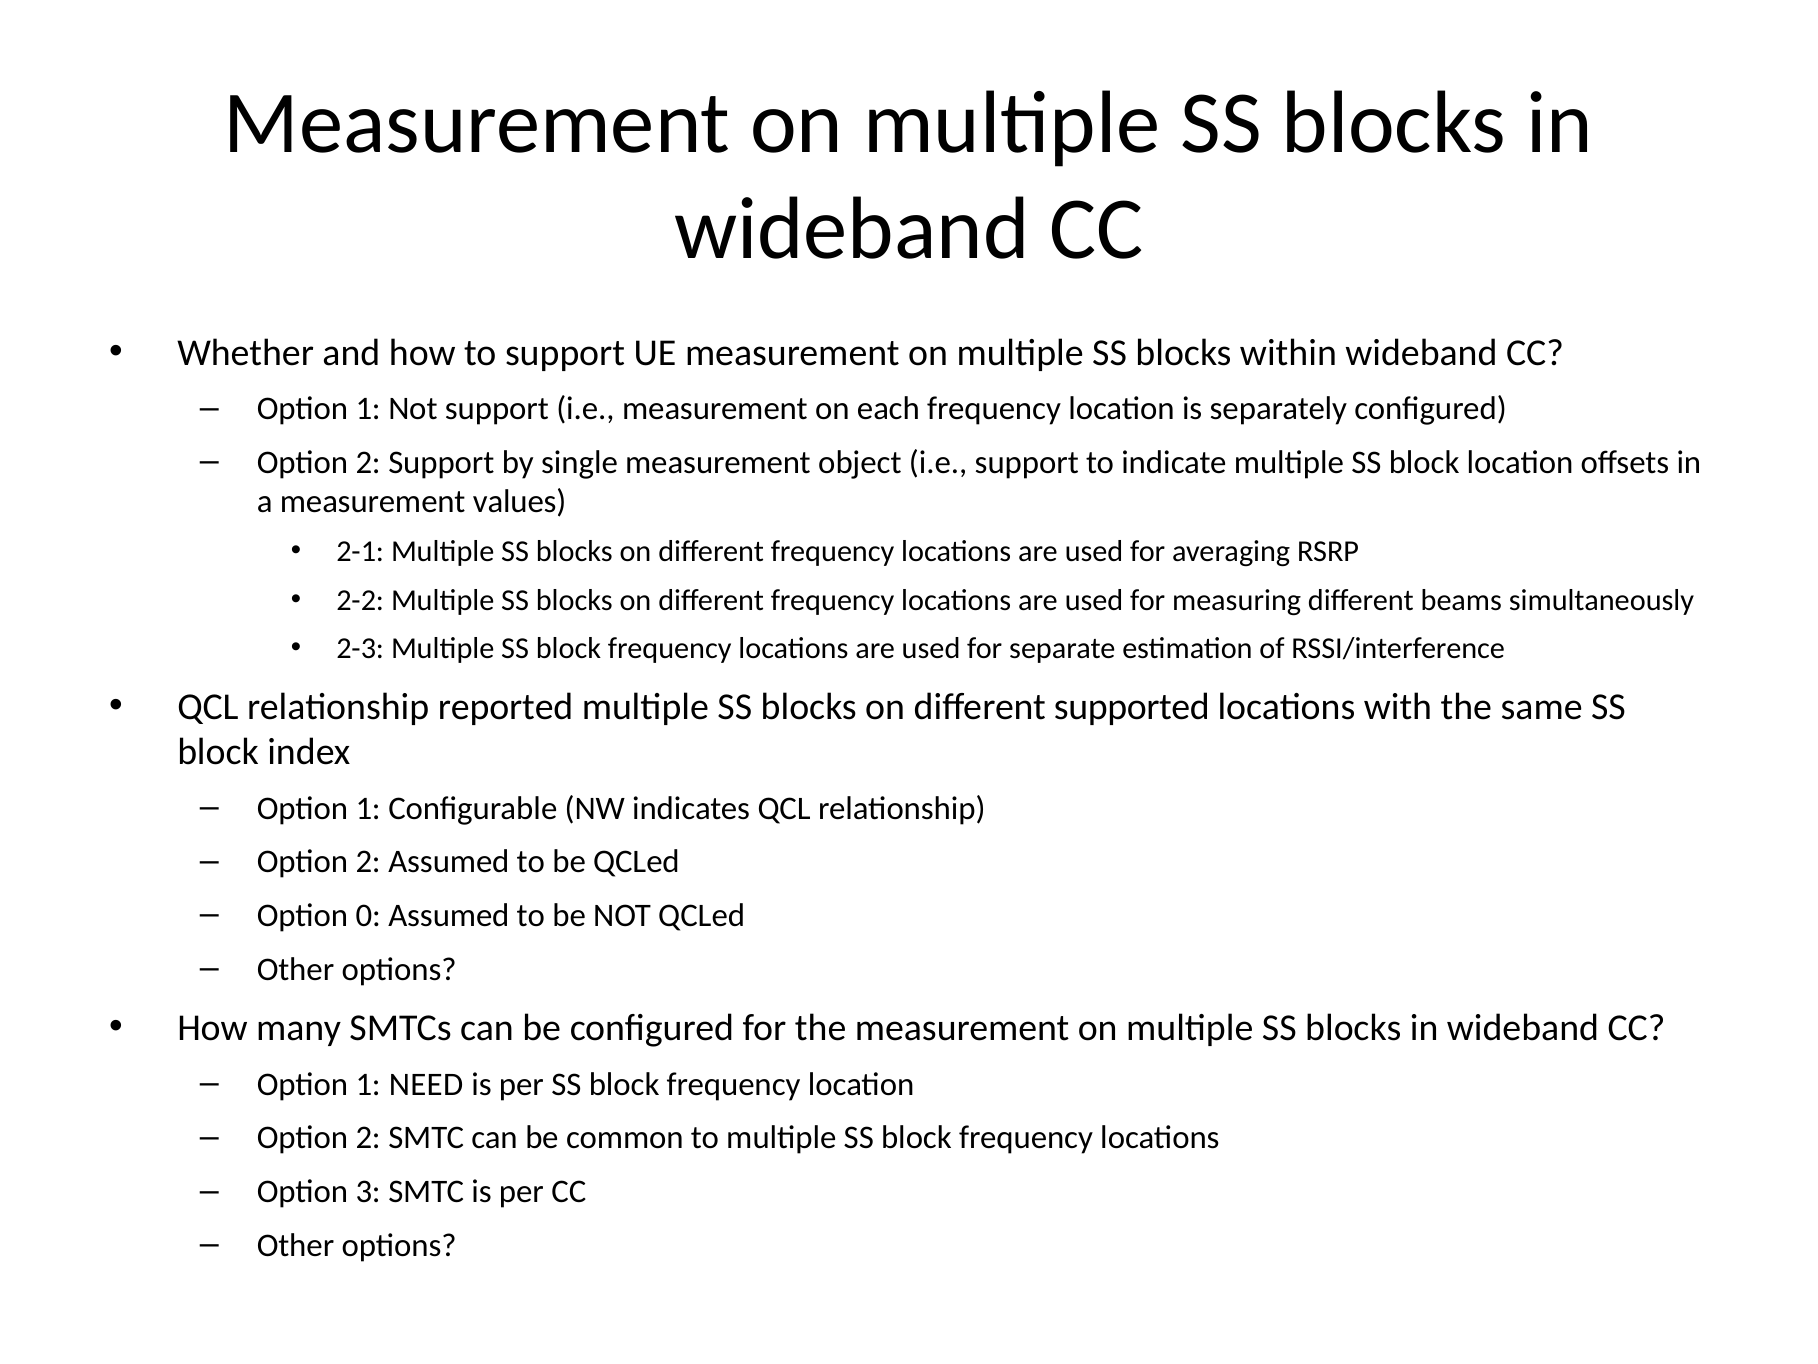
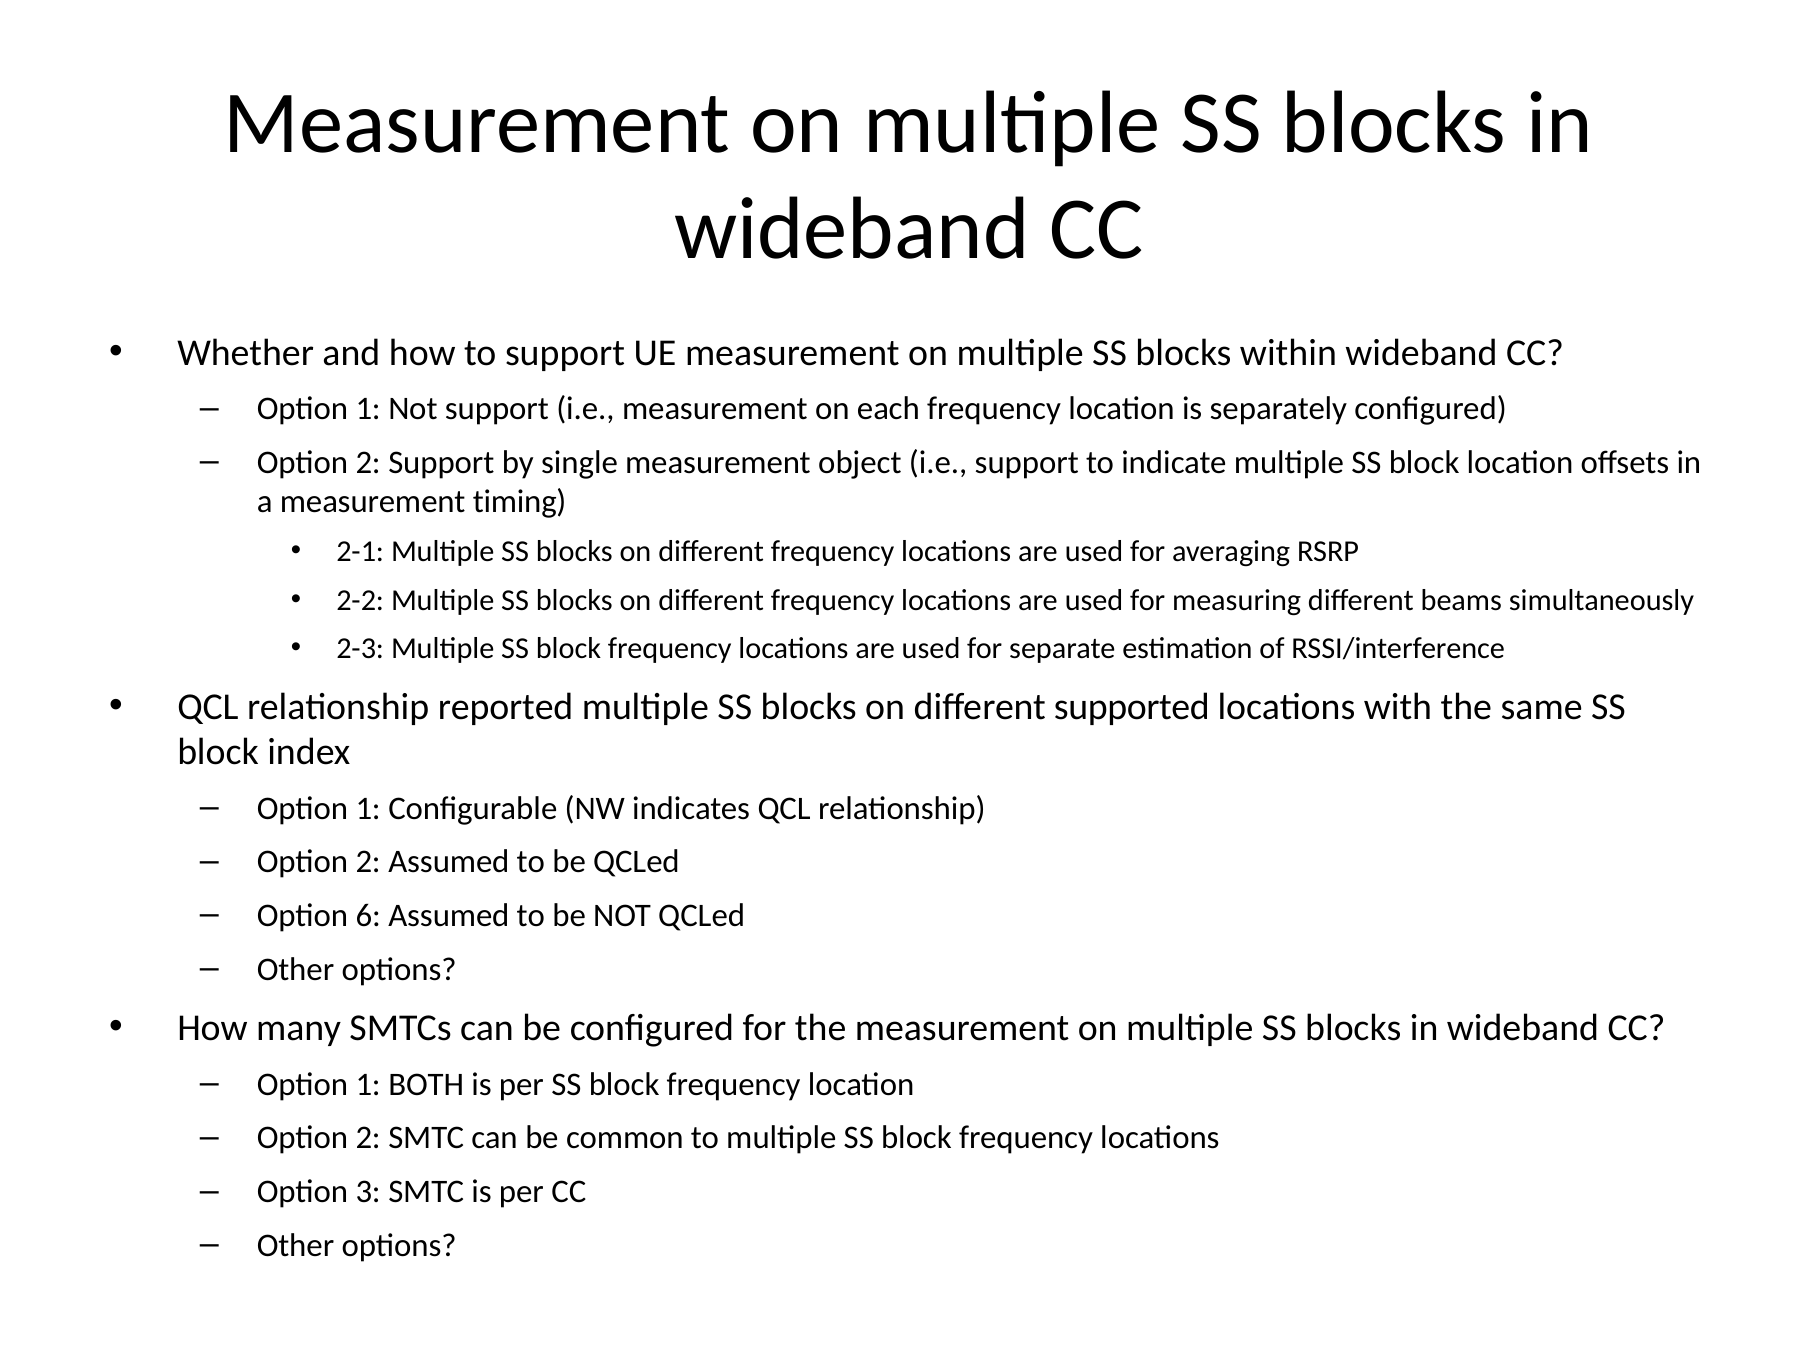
values: values -> timing
0: 0 -> 6
NEED: NEED -> BOTH
